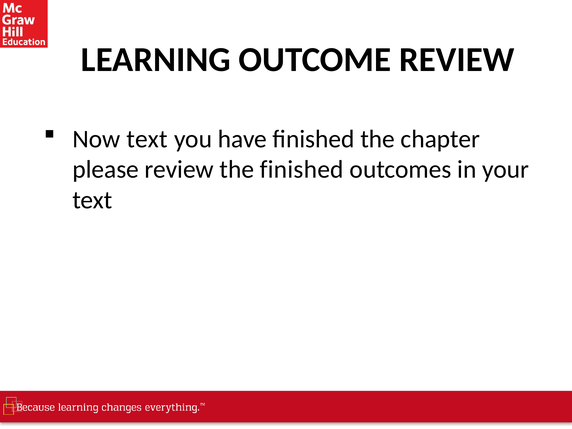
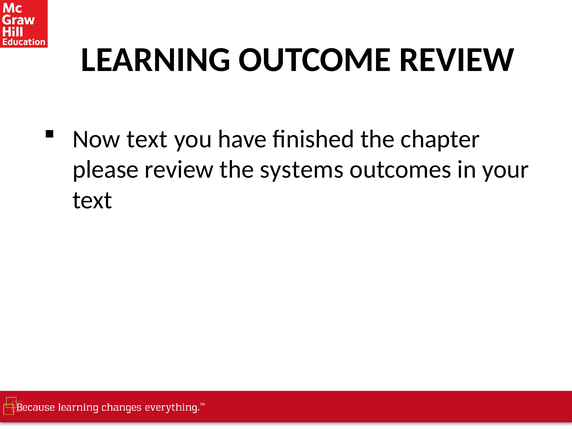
the finished: finished -> systems
